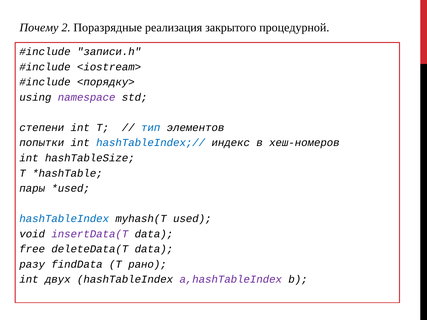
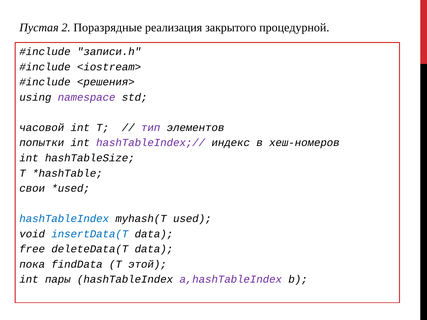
Почему: Почему -> Пустая
<порядку>: <порядку> -> <решения>
степени: степени -> часовой
тип colour: blue -> purple
hashTableIndex;// colour: blue -> purple
пары: пары -> свои
insertData(T colour: purple -> blue
разу: разу -> пока
рано: рано -> этой
двух: двух -> пары
